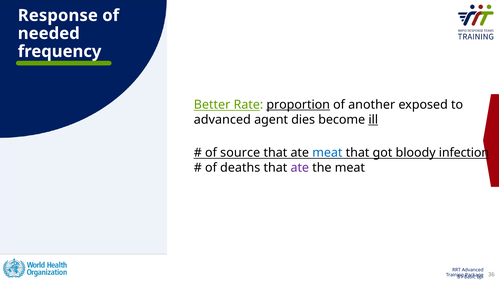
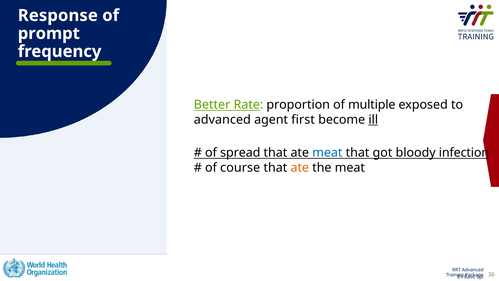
needed: needed -> prompt
proportion underline: present -> none
another: another -> multiple
dies: dies -> first
source: source -> spread
deaths: deaths -> course
ate at (300, 167) colour: purple -> orange
